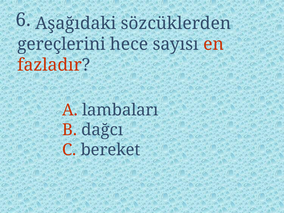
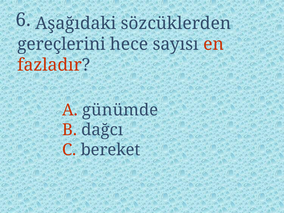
lambaları: lambaları -> günümde
